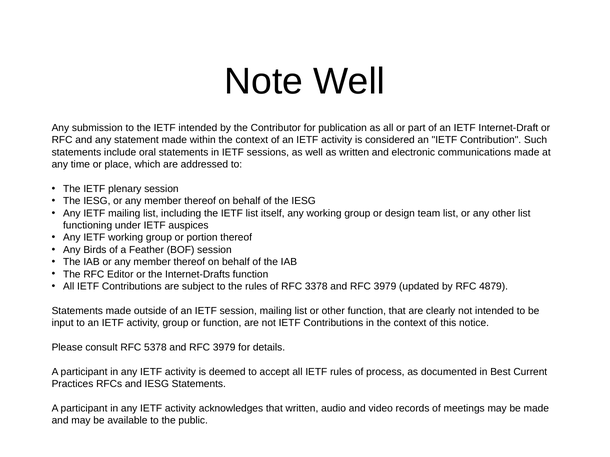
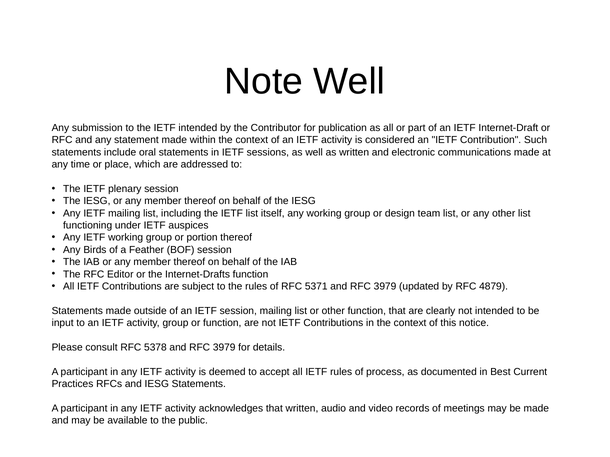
3378: 3378 -> 5371
